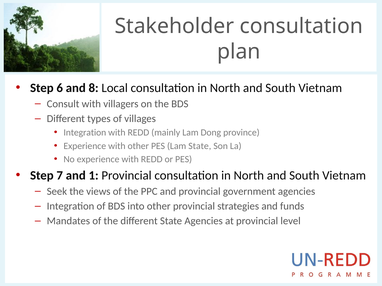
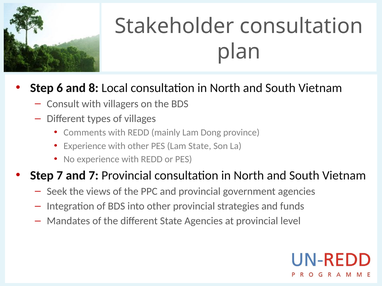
Integration at (85, 133): Integration -> Comments
and 1: 1 -> 7
